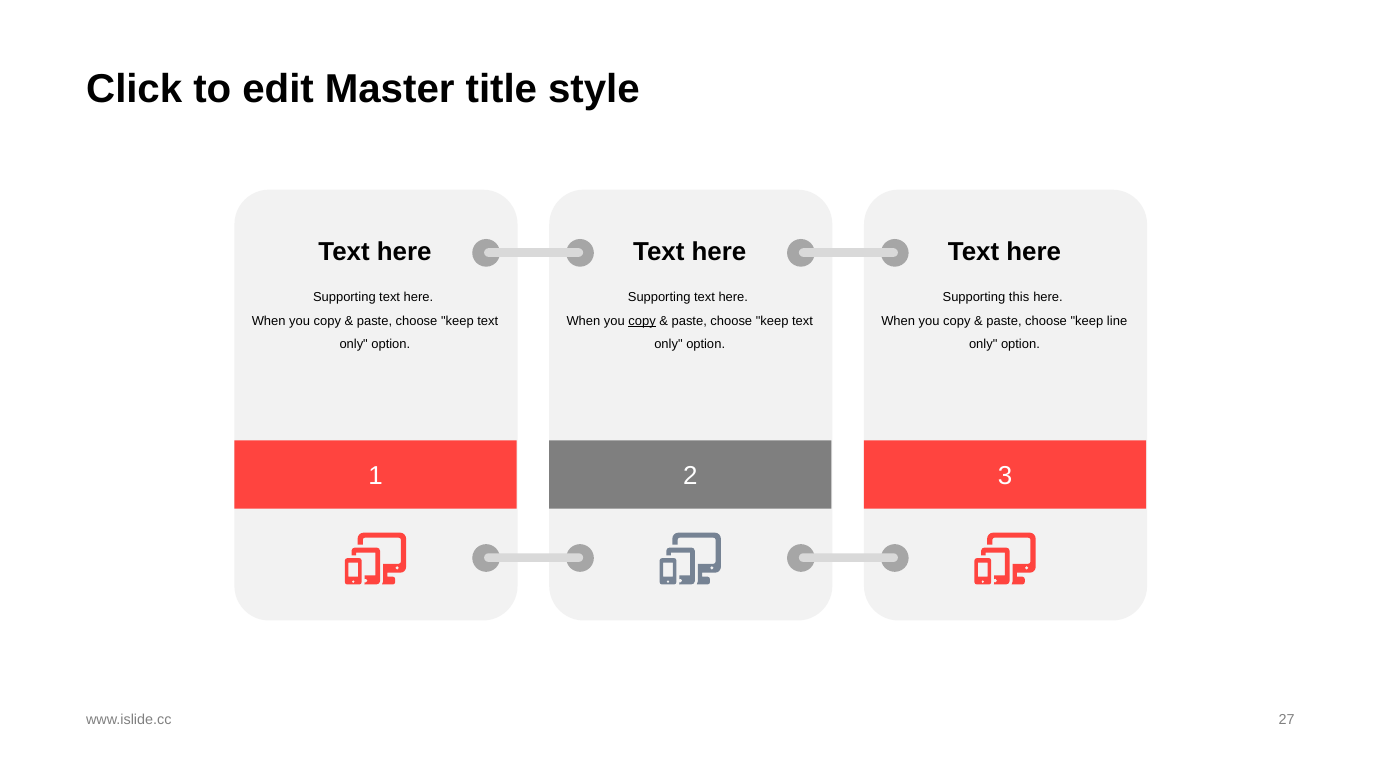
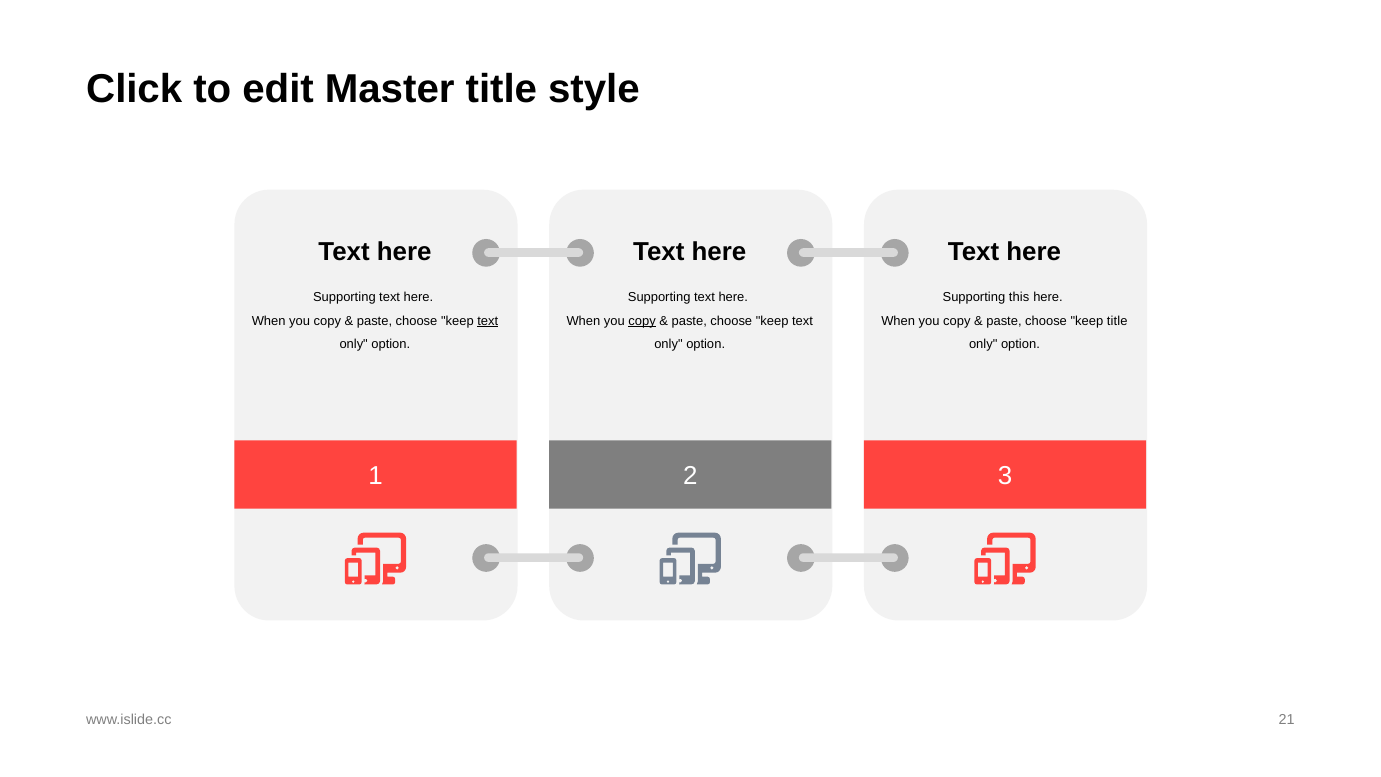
text at (488, 321) underline: none -> present
keep line: line -> title
27: 27 -> 21
